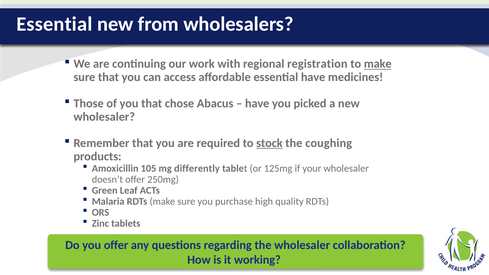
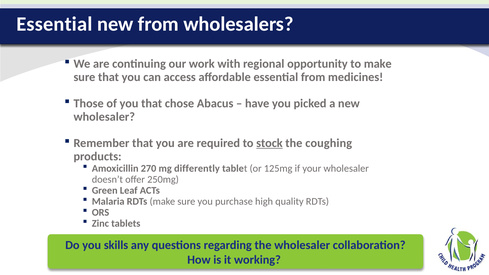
registration: registration -> opportunity
make at (378, 64) underline: present -> none
essential have: have -> from
105: 105 -> 270
you offer: offer -> skills
